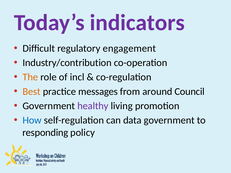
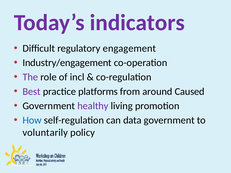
Industry/contribution: Industry/contribution -> Industry/engagement
The colour: orange -> purple
Best colour: orange -> purple
messages: messages -> platforms
Council: Council -> Caused
responding: responding -> voluntarily
